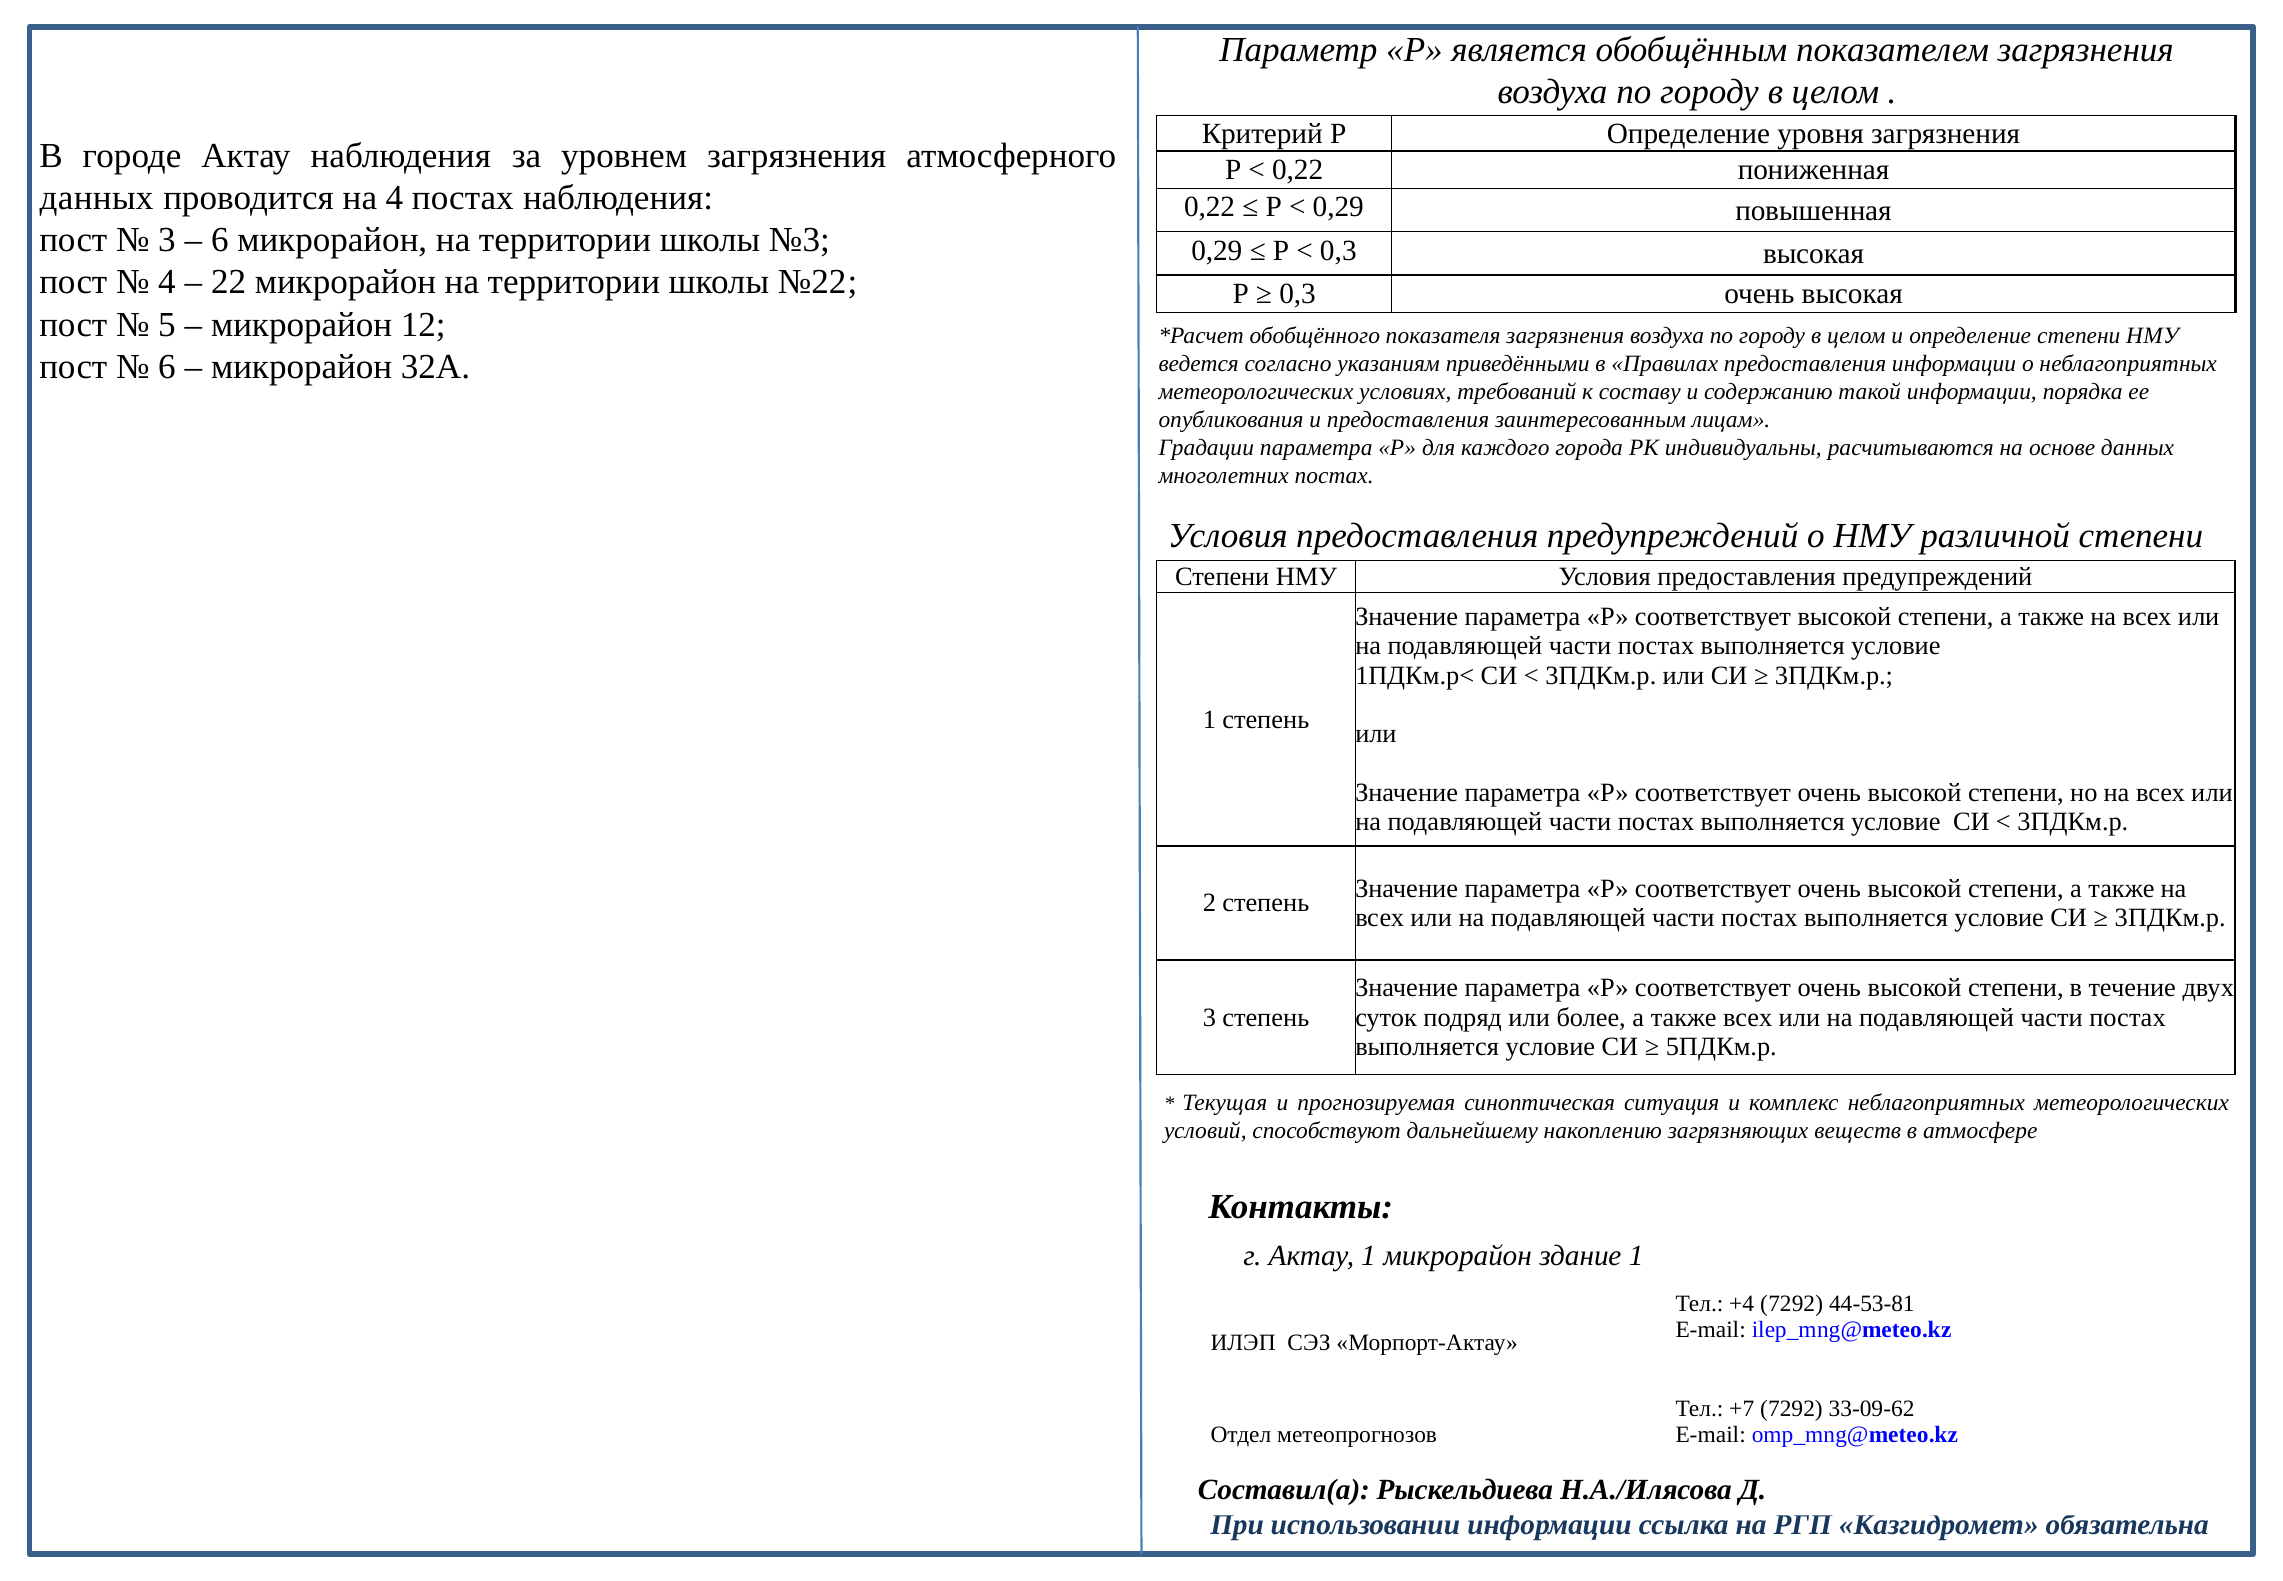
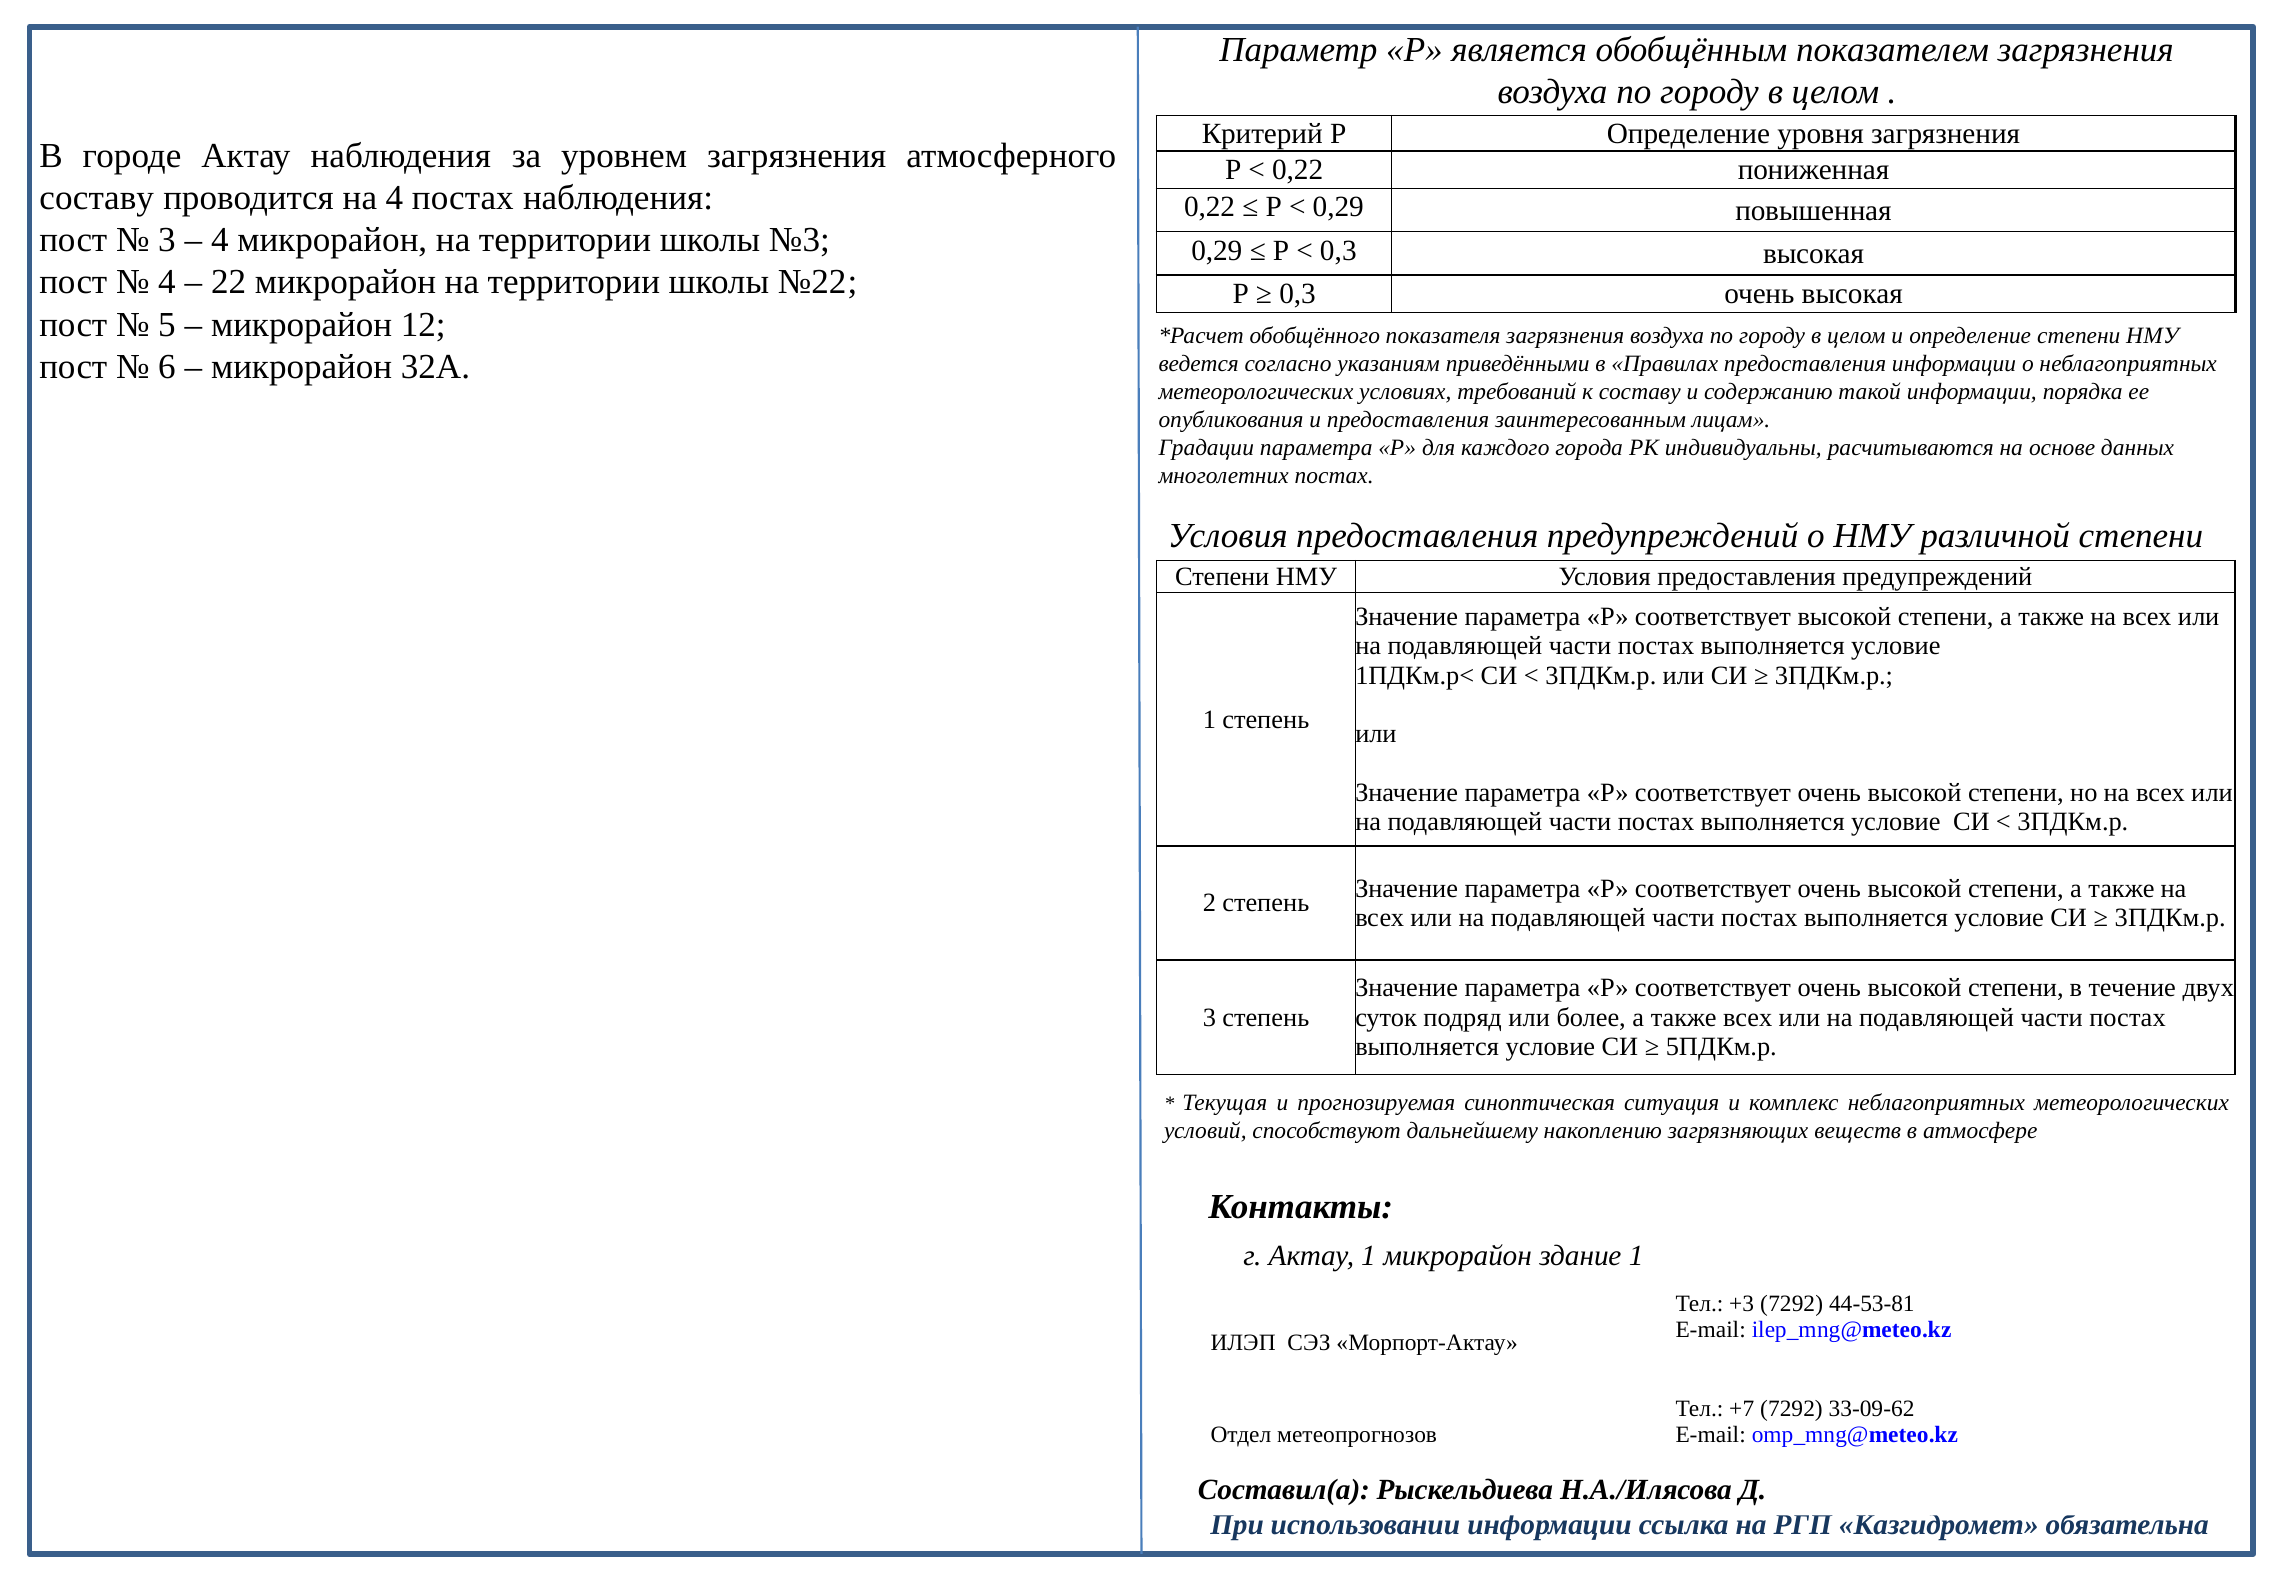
данных at (97, 198): данных -> составу
6 at (220, 240): 6 -> 4
+4: +4 -> +3
